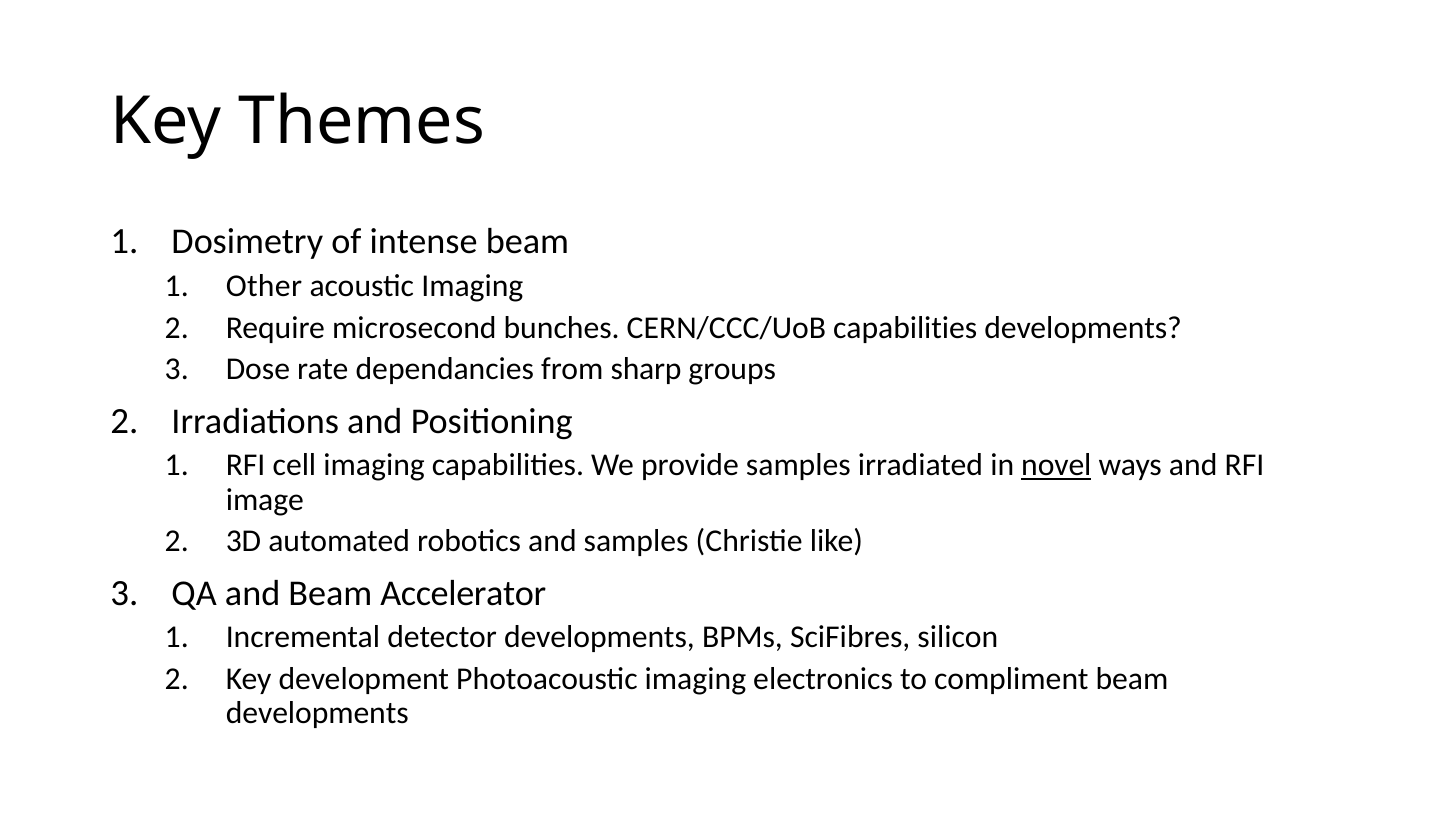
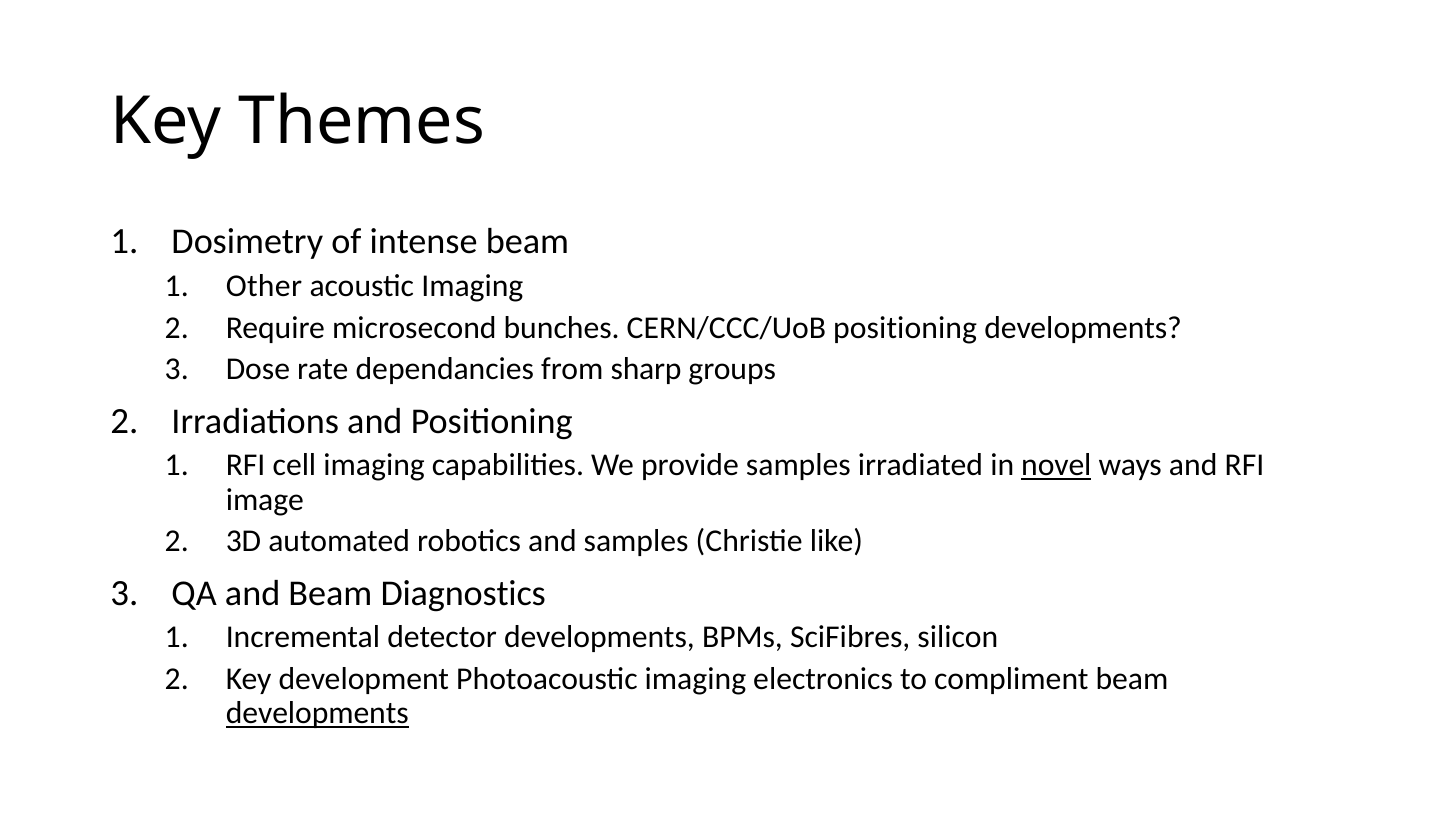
CERN/CCC/UoB capabilities: capabilities -> positioning
Accelerator: Accelerator -> Diagnostics
developments at (317, 713) underline: none -> present
